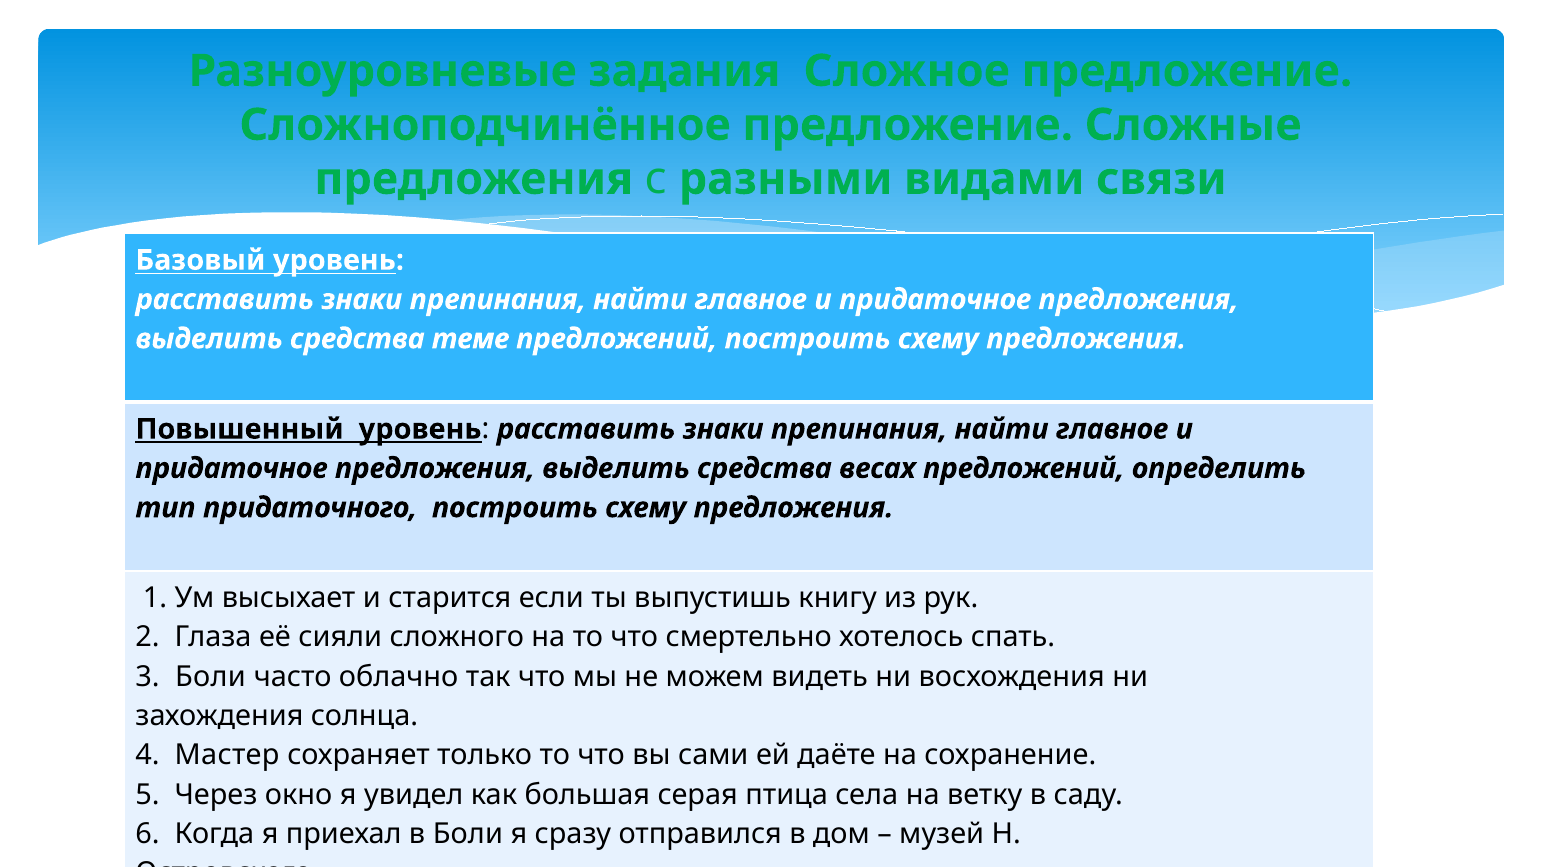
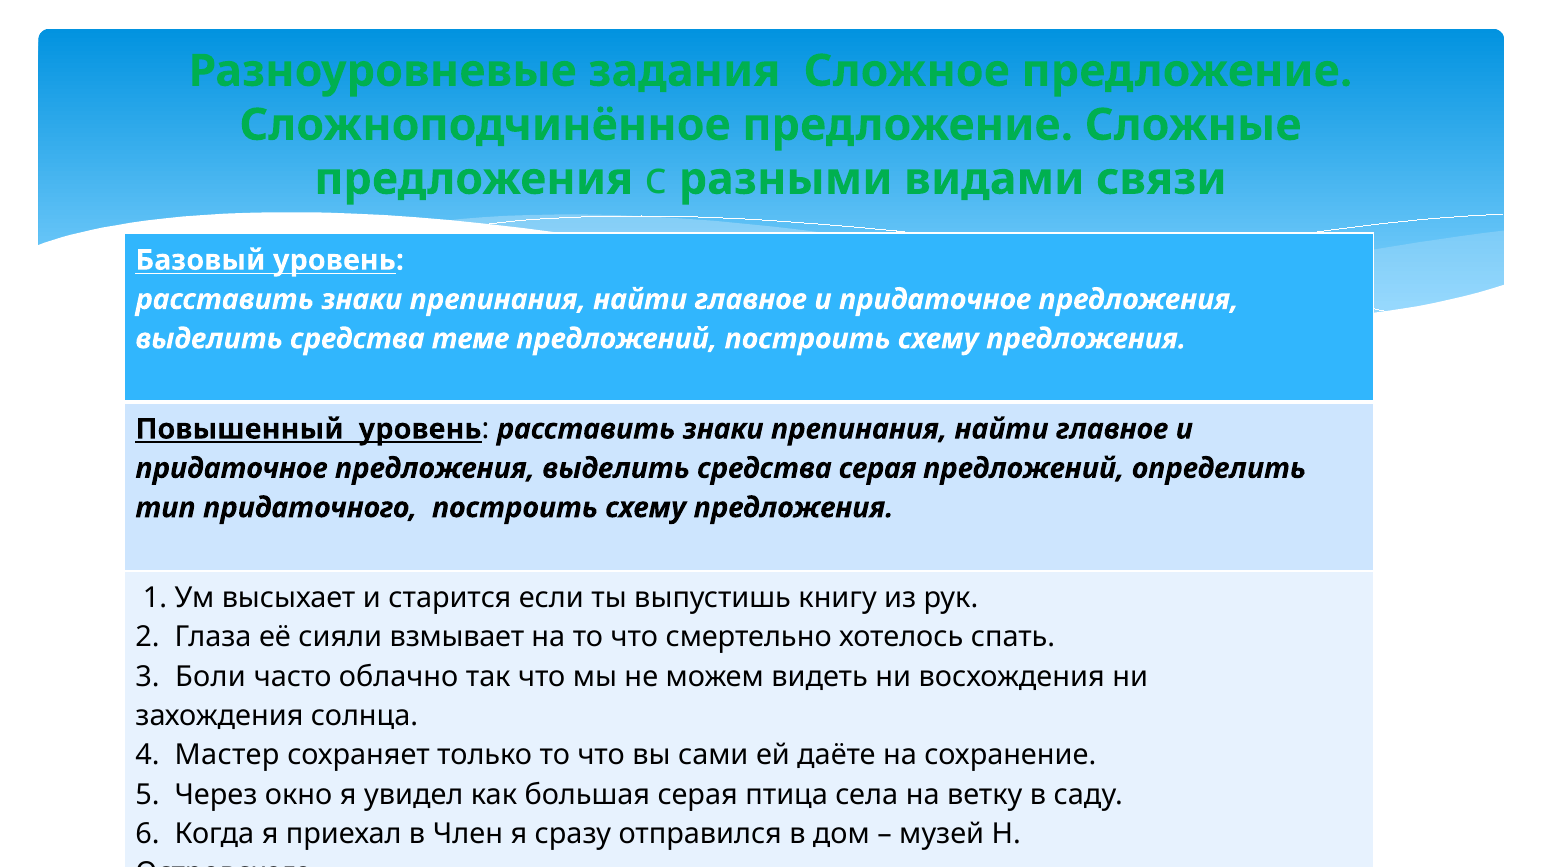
средства весах: весах -> серая
сложного: сложного -> взмывает
в Боли: Боли -> Член
